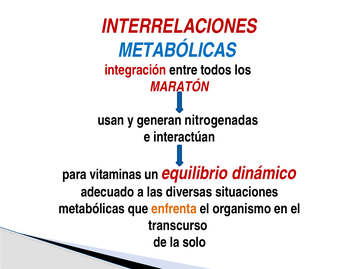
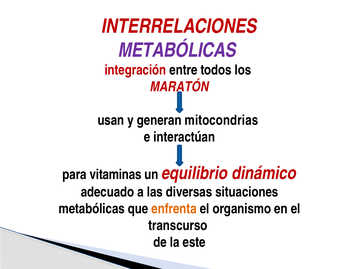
METABÓLICAS at (177, 50) colour: blue -> purple
nitrogenadas: nitrogenadas -> mitocondrias
solo: solo -> este
